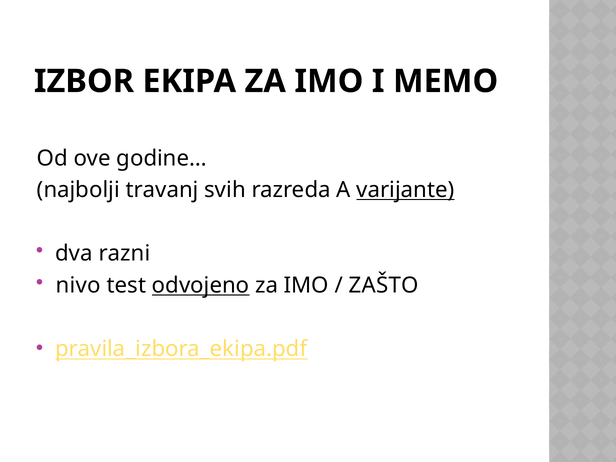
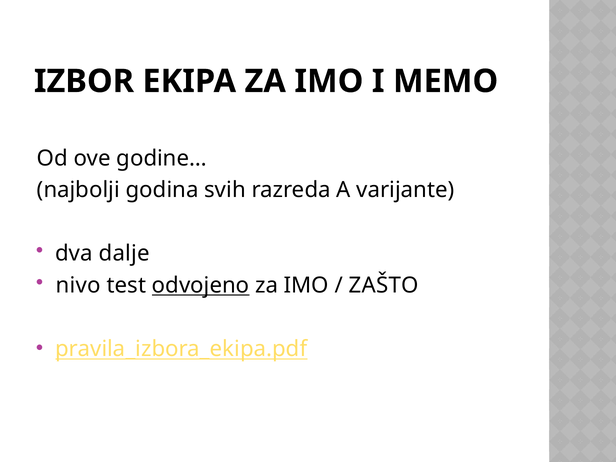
travanj: travanj -> godina
varijante underline: present -> none
razni: razni -> dalje
